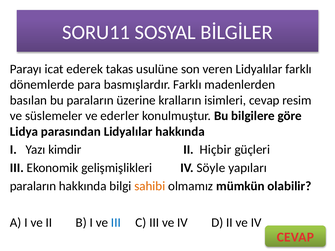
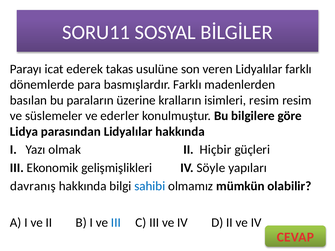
isimleri cevap: cevap -> resim
kimdir: kimdir -> olmak
paraların at (33, 186): paraların -> davranış
sahibi colour: orange -> blue
